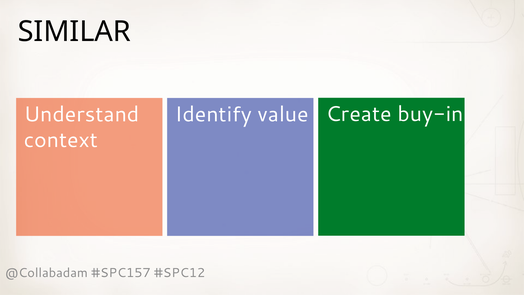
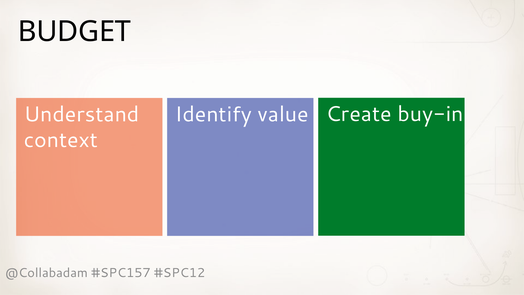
SIMILAR: SIMILAR -> BUDGET
